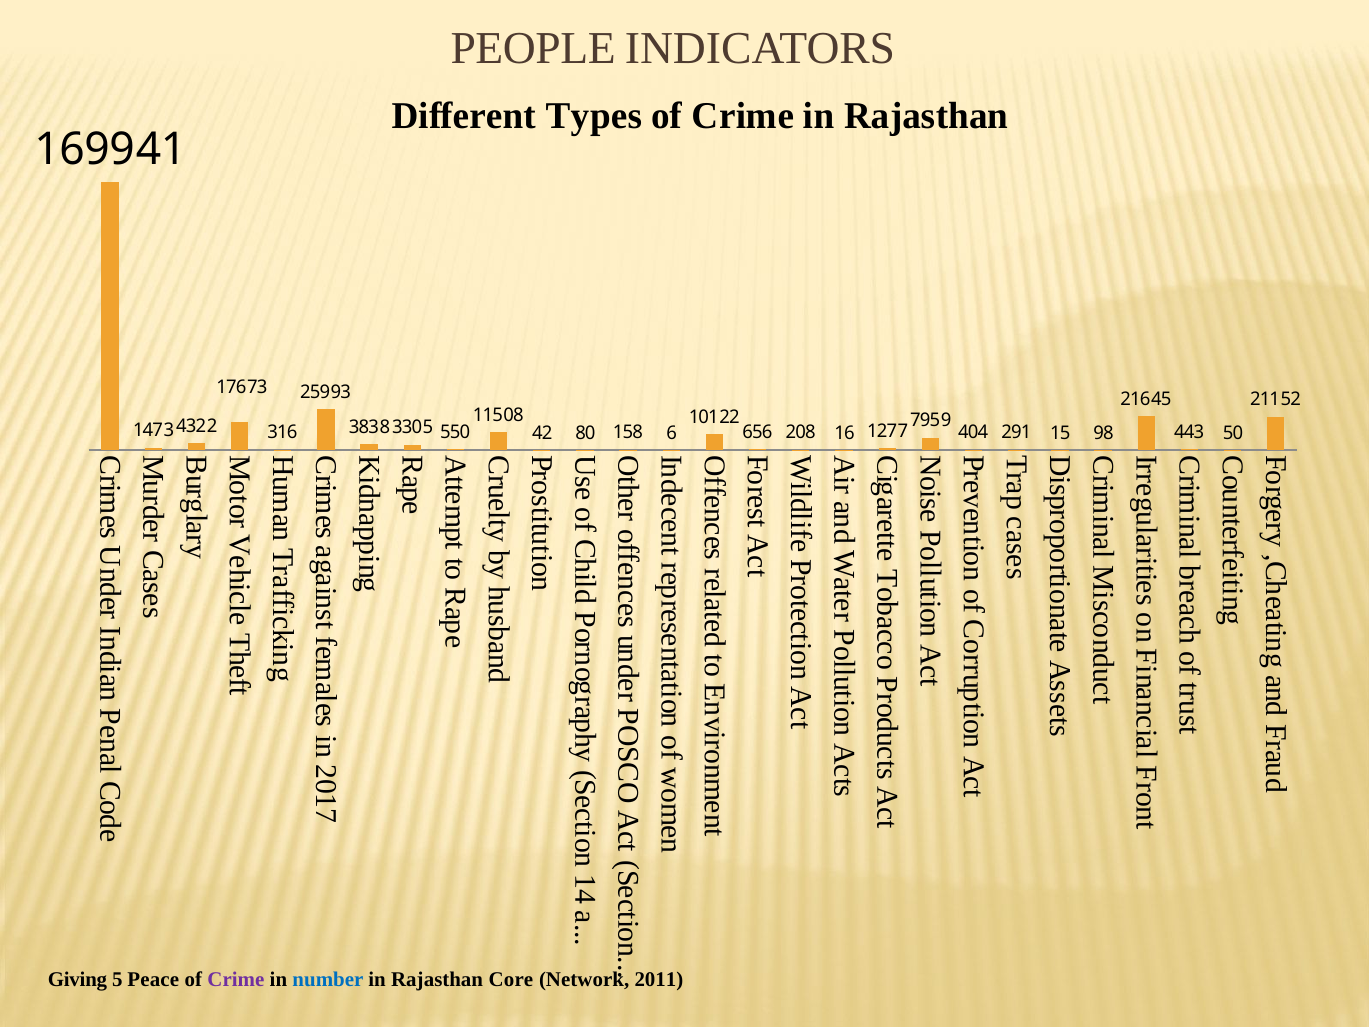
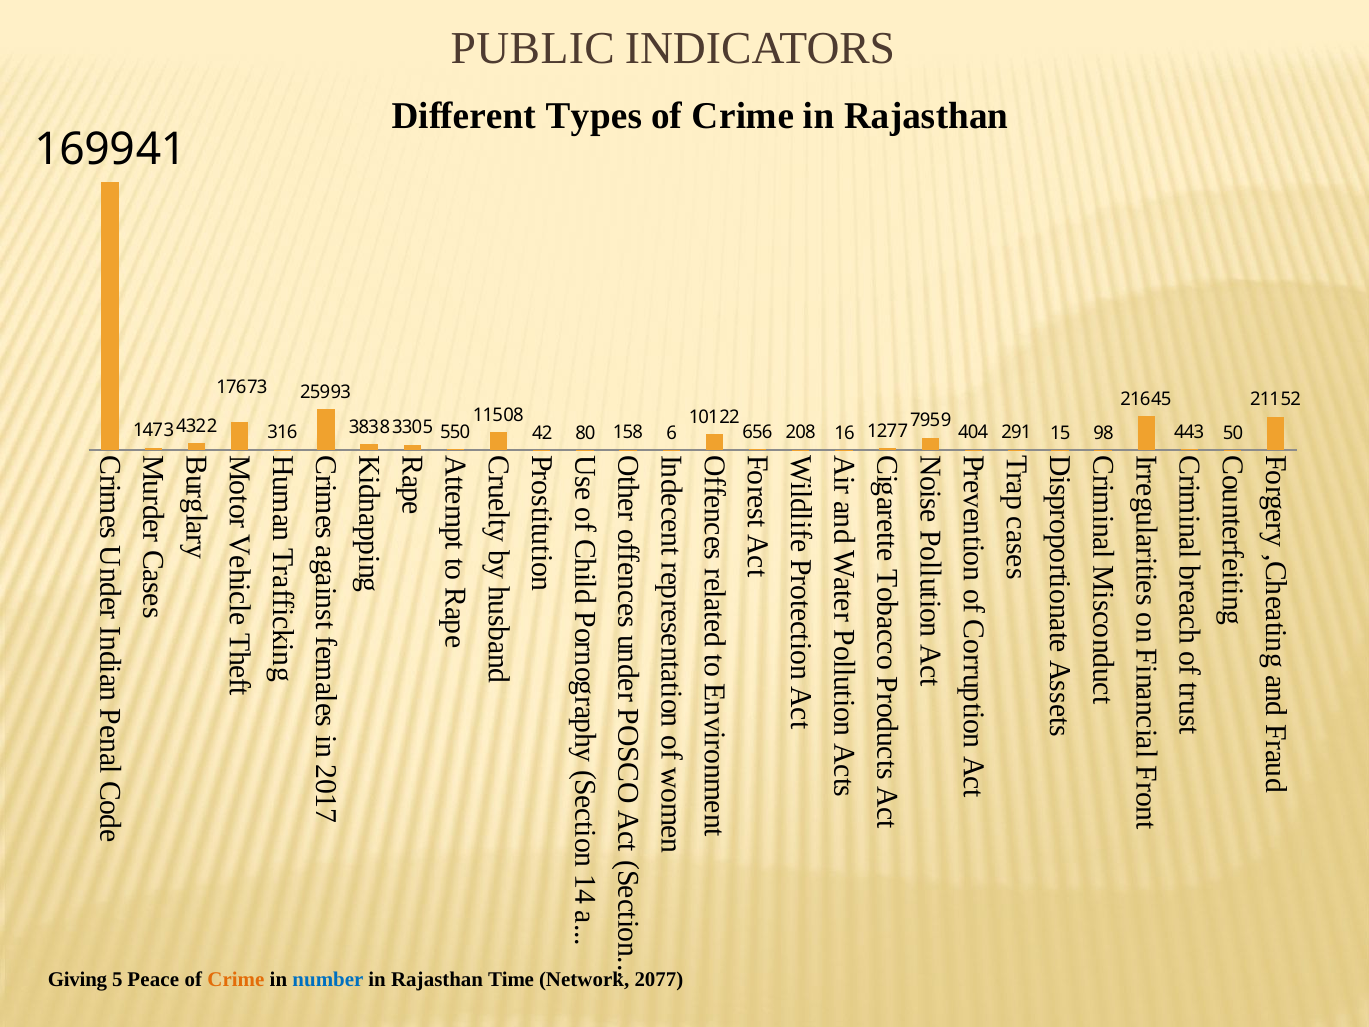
PEOPLE: PEOPLE -> PUBLIC
Crime at (236, 979) colour: purple -> orange
Core: Core -> Time
2011: 2011 -> 2077
